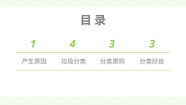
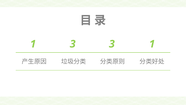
1 4: 4 -> 3
3 3: 3 -> 1
